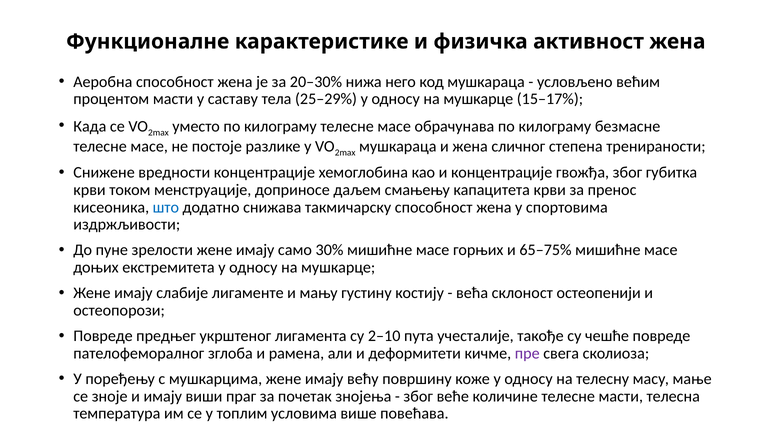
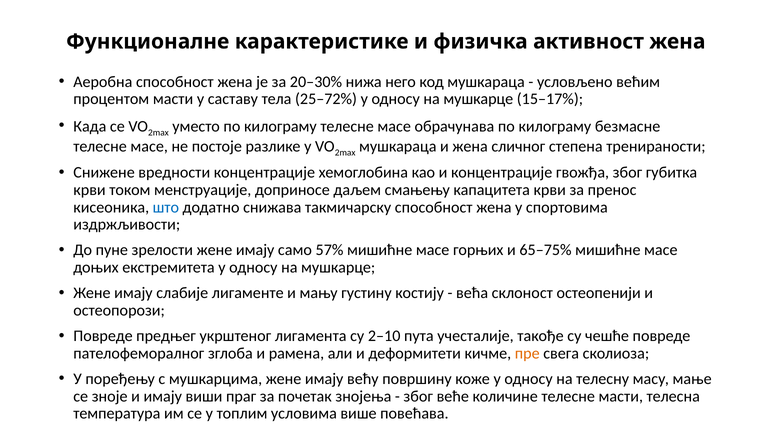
25–29%: 25–29% -> 25–72%
30%: 30% -> 57%
пре colour: purple -> orange
